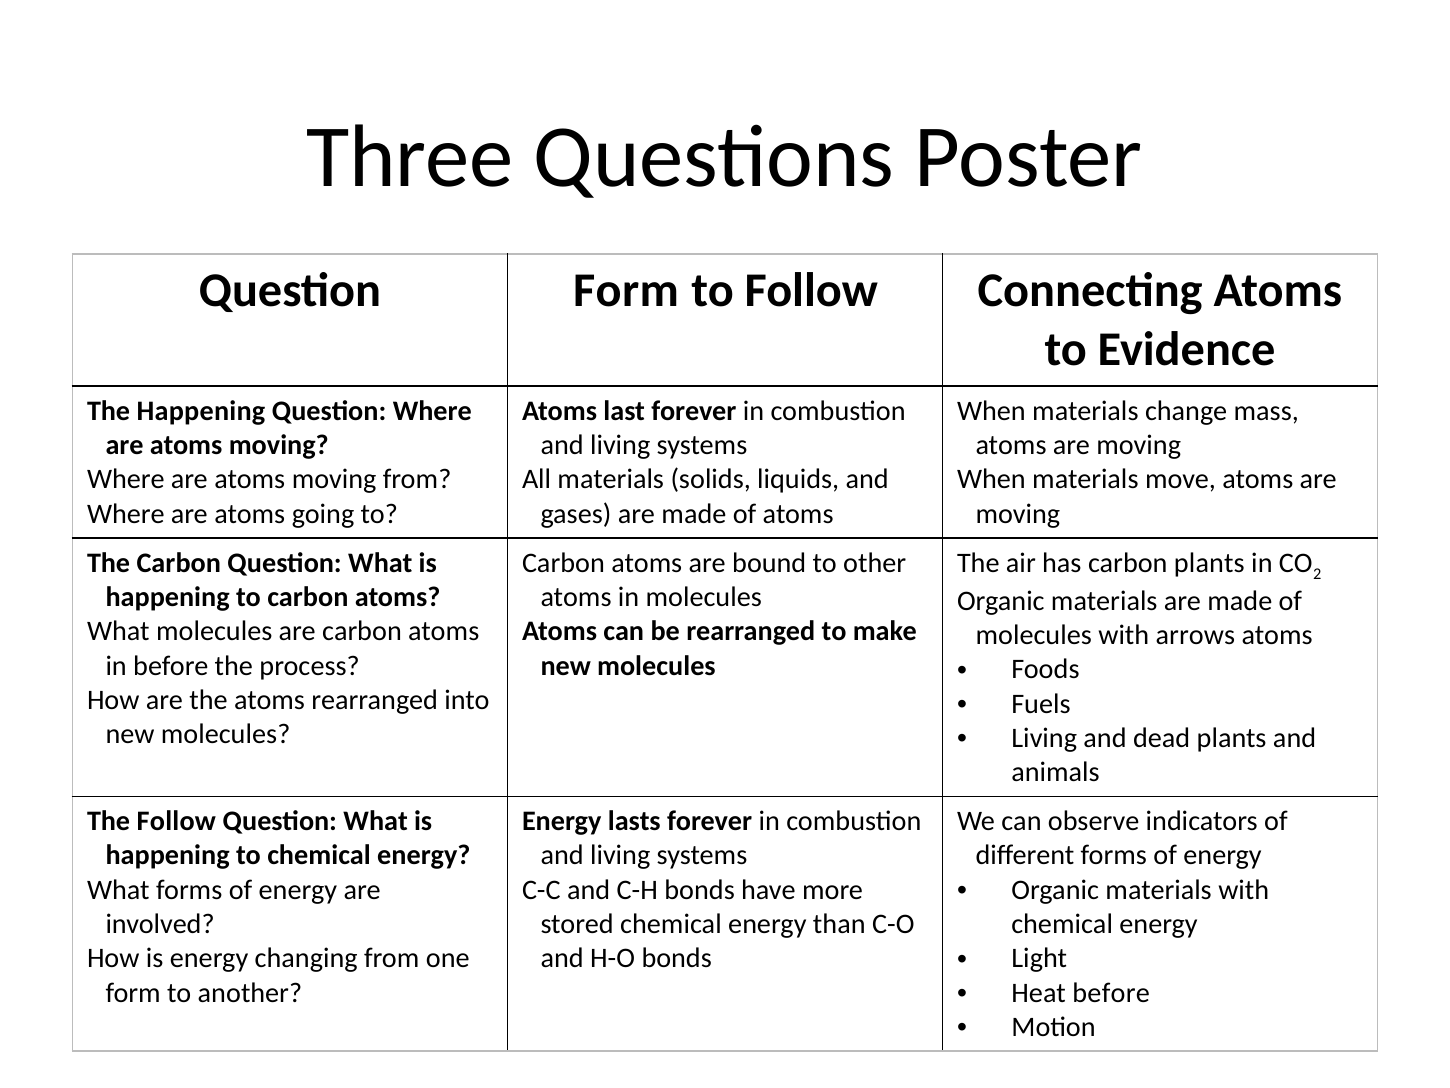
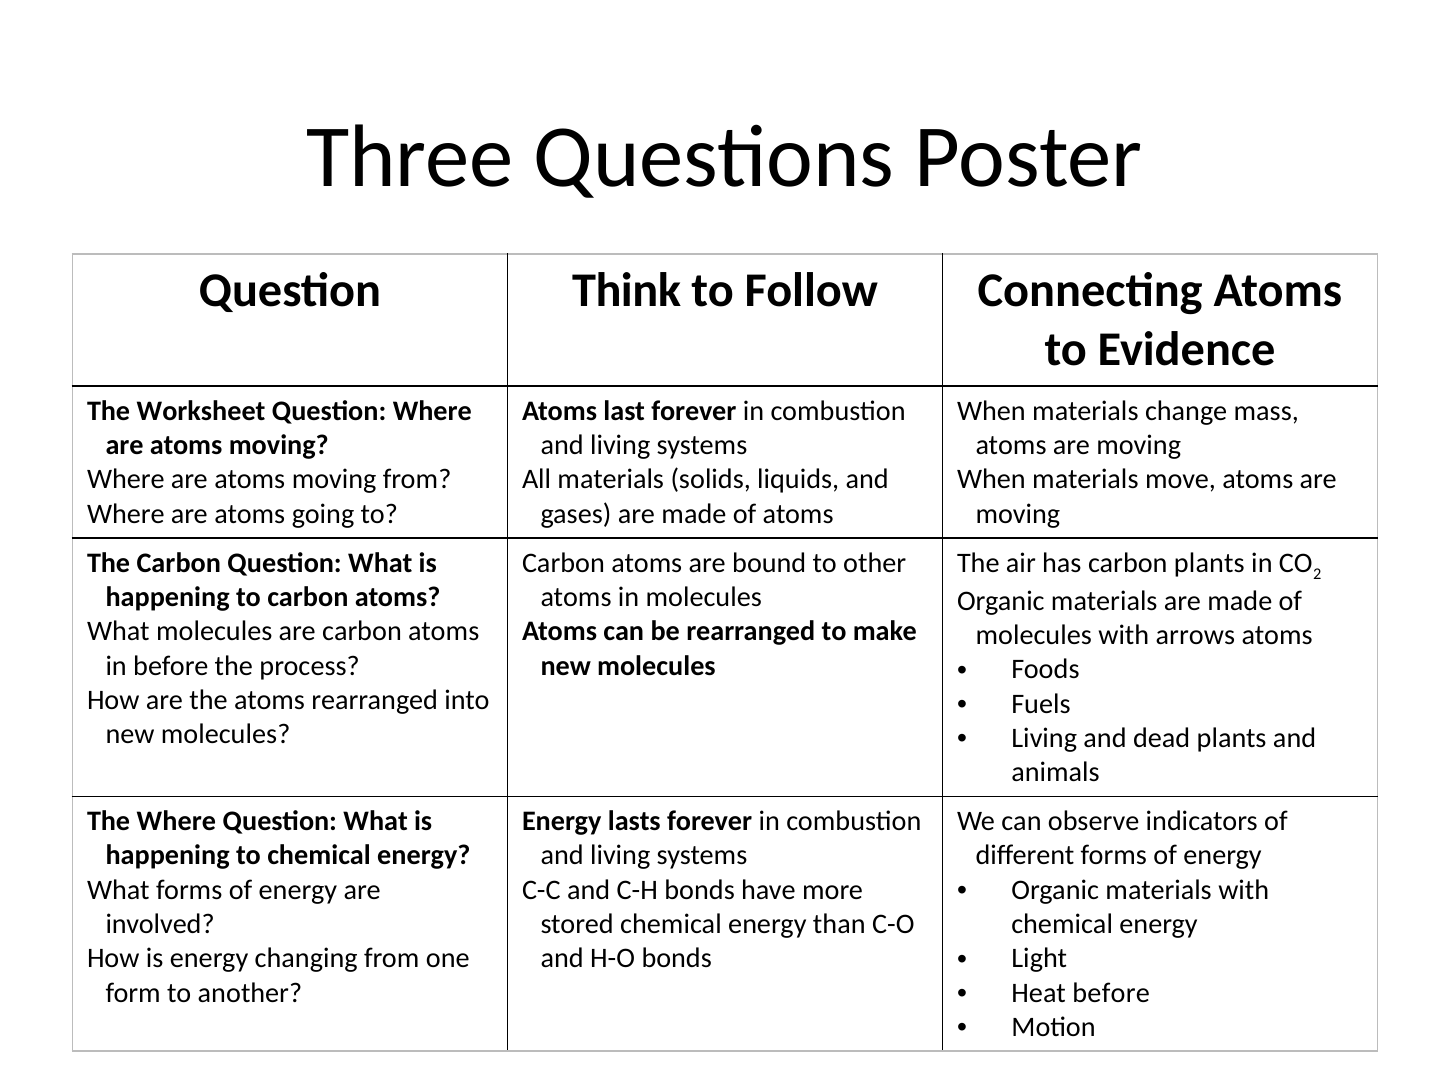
Question Form: Form -> Think
The Happening: Happening -> Worksheet
The Follow: Follow -> Where
